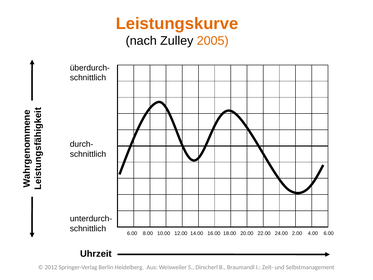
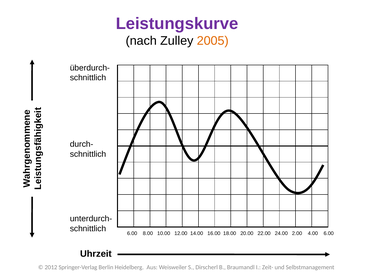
Leistungskurve colour: orange -> purple
